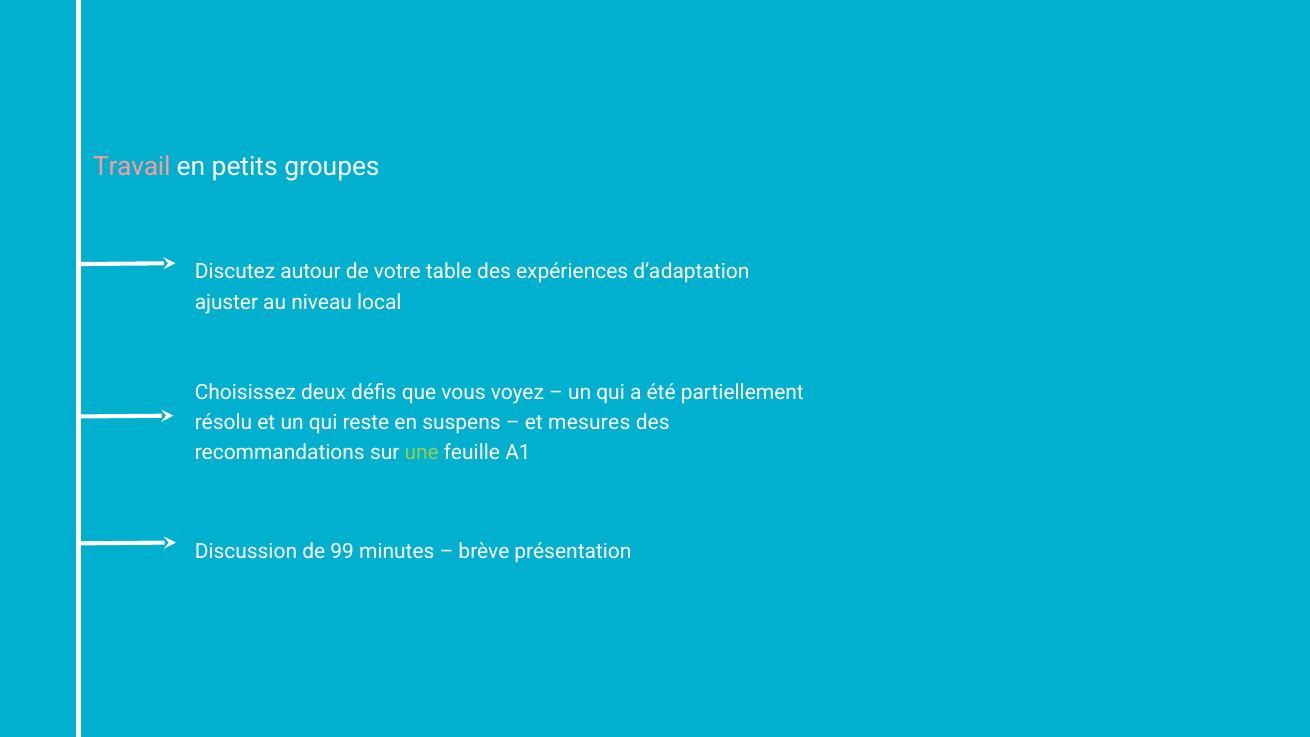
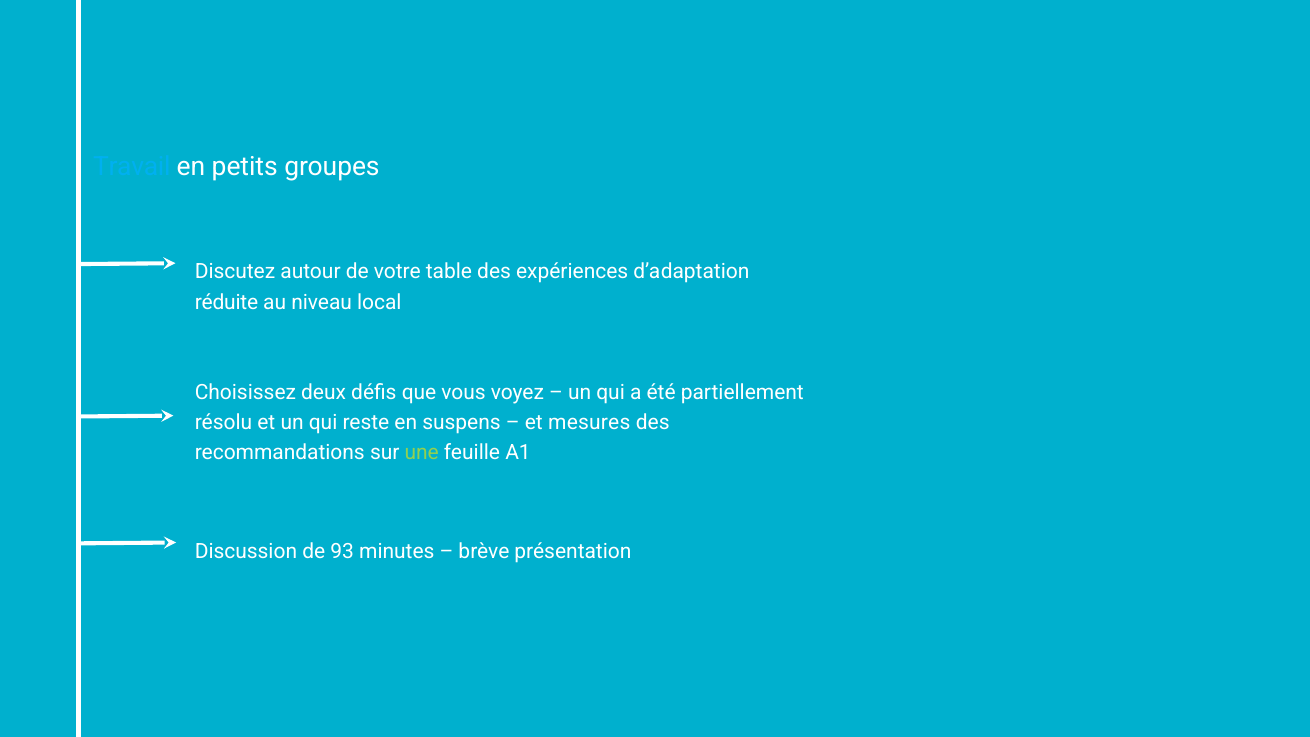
Travail colour: pink -> light blue
ajuster: ajuster -> réduite
99: 99 -> 93
